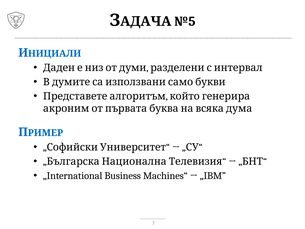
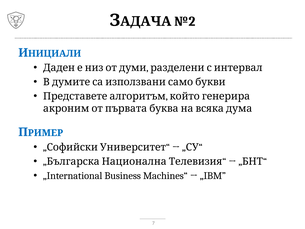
№5: №5 -> №2
